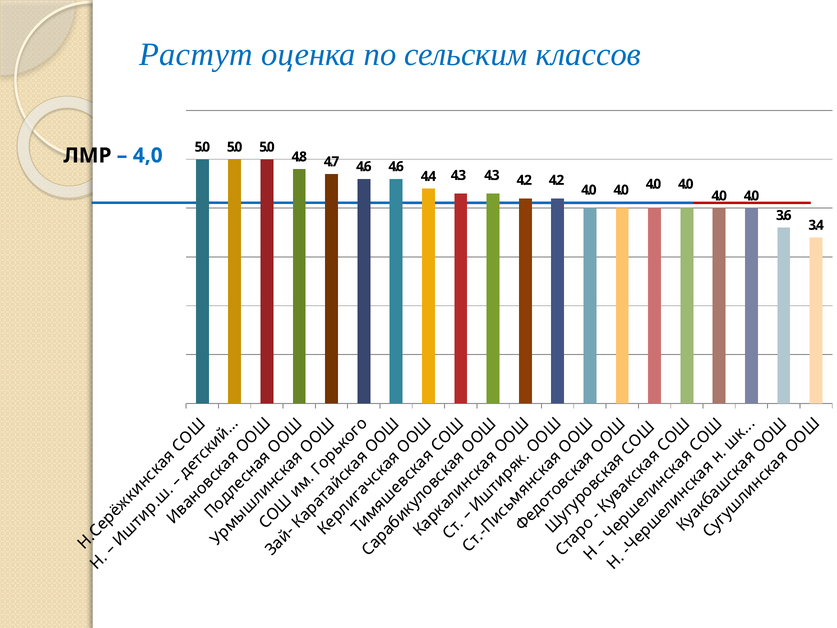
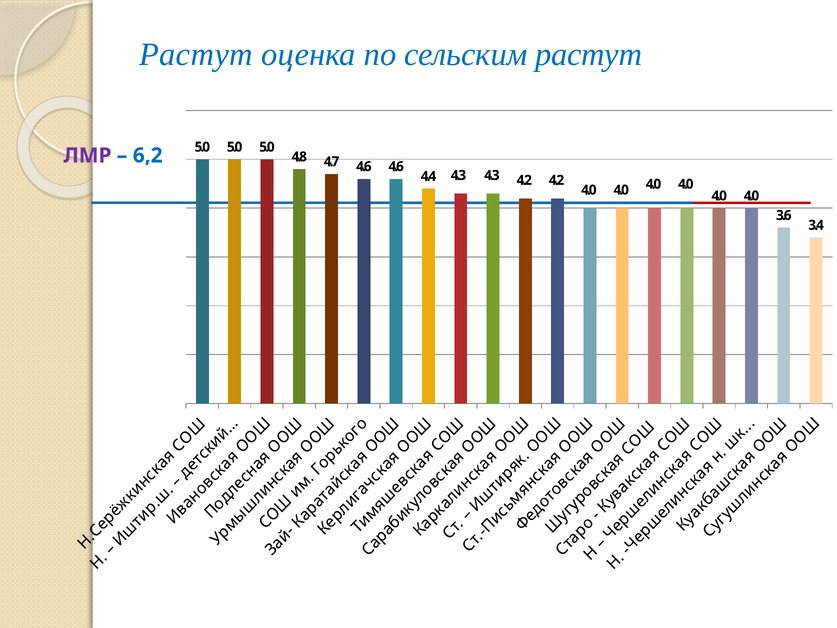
сельским классов: классов -> растут
ЛМР colour: black -> purple
4,0: 4,0 -> 6,2
